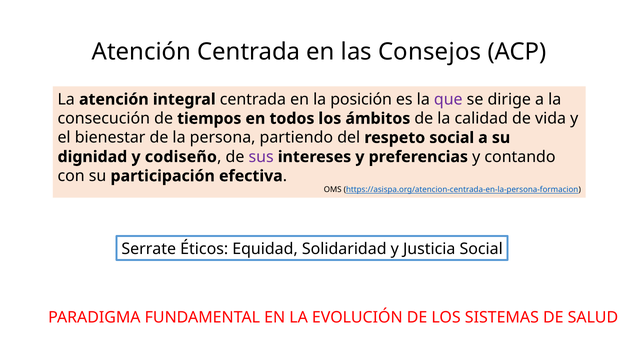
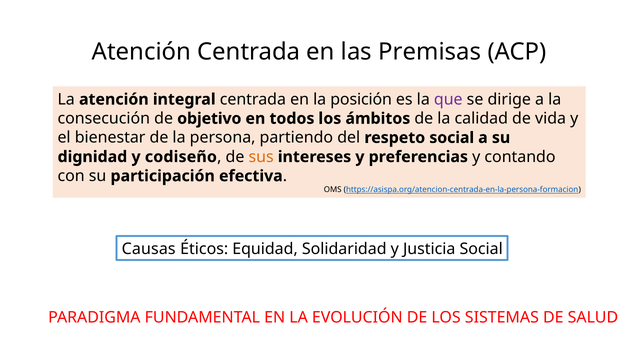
Consejos: Consejos -> Premisas
tiempos: tiempos -> objetivo
sus colour: purple -> orange
Serrate: Serrate -> Causas
